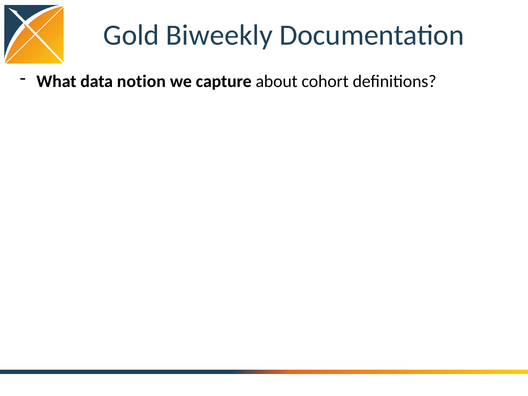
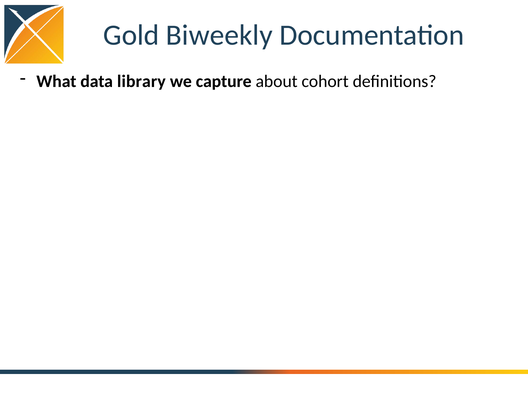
notion: notion -> library
